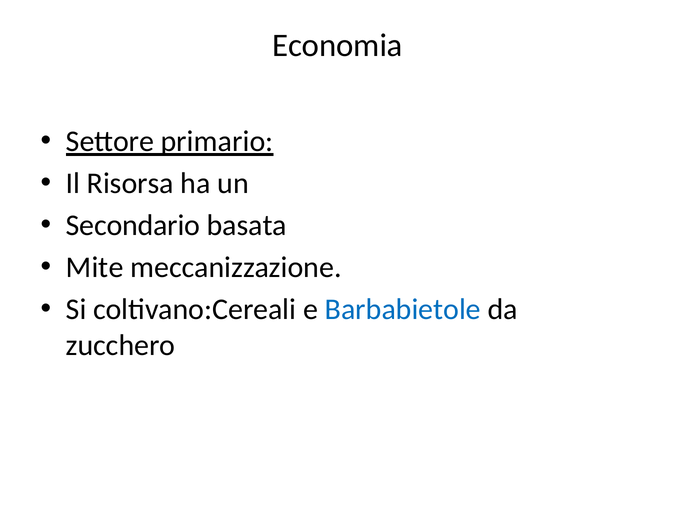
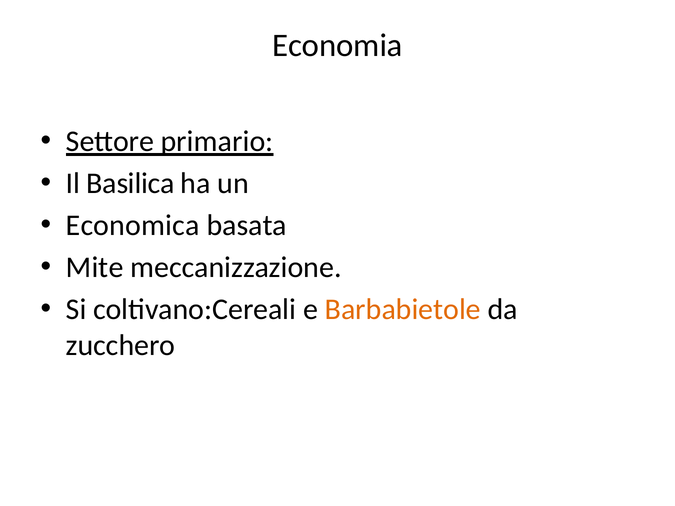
Risorsa: Risorsa -> Basilica
Secondario: Secondario -> Economica
Barbabietole colour: blue -> orange
